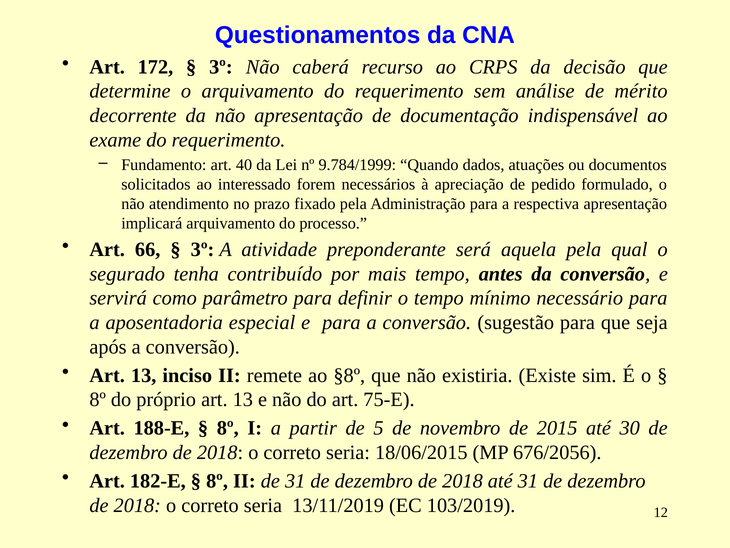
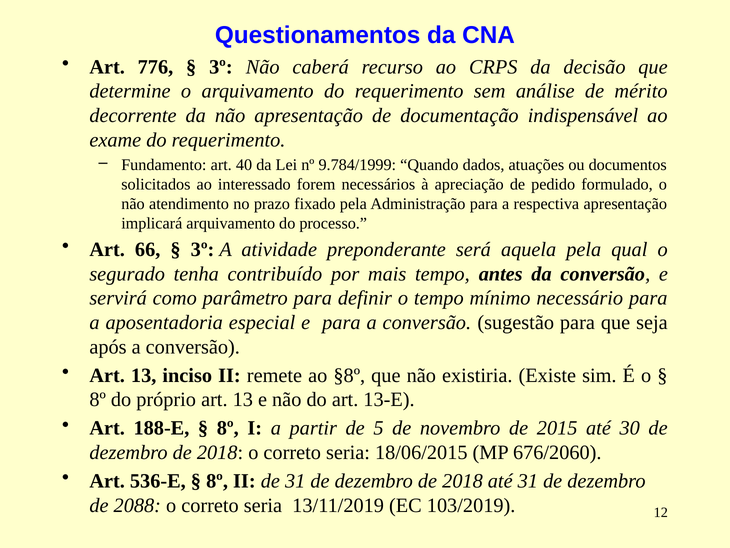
172: 172 -> 776
75-E: 75-E -> 13-E
676/2056: 676/2056 -> 676/2060
182-E: 182-E -> 536-E
2018 at (137, 505): 2018 -> 2088
